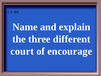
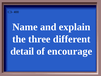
court: court -> detail
